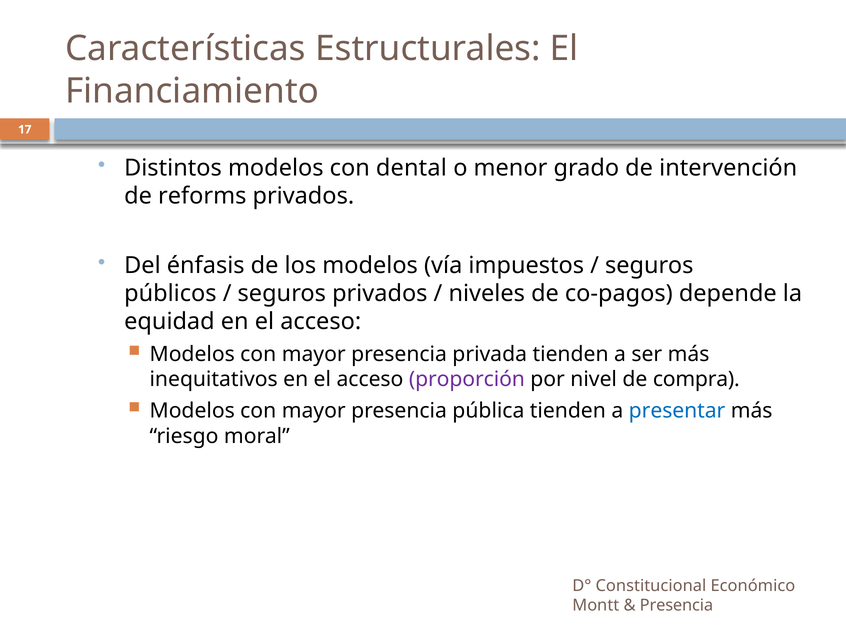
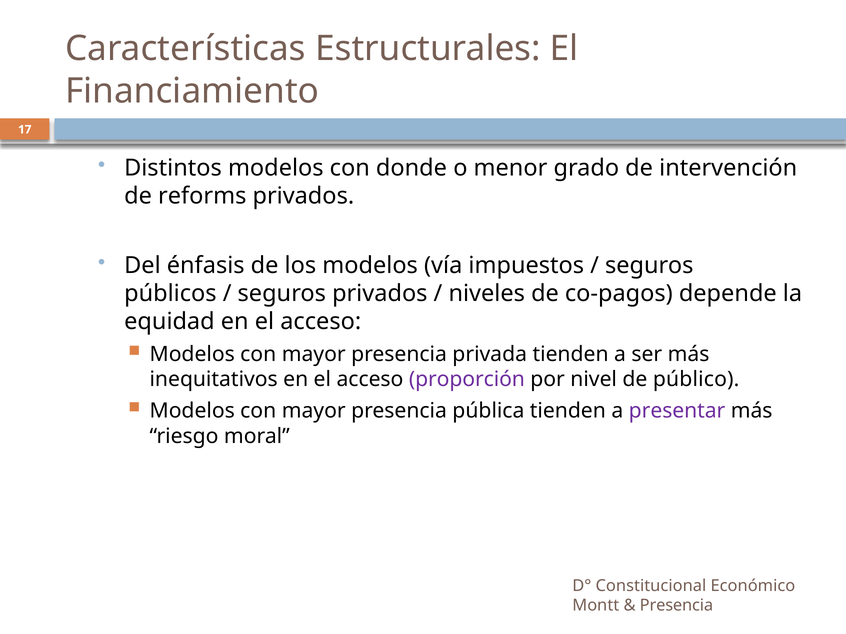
dental: dental -> donde
compra: compra -> público
presentar colour: blue -> purple
